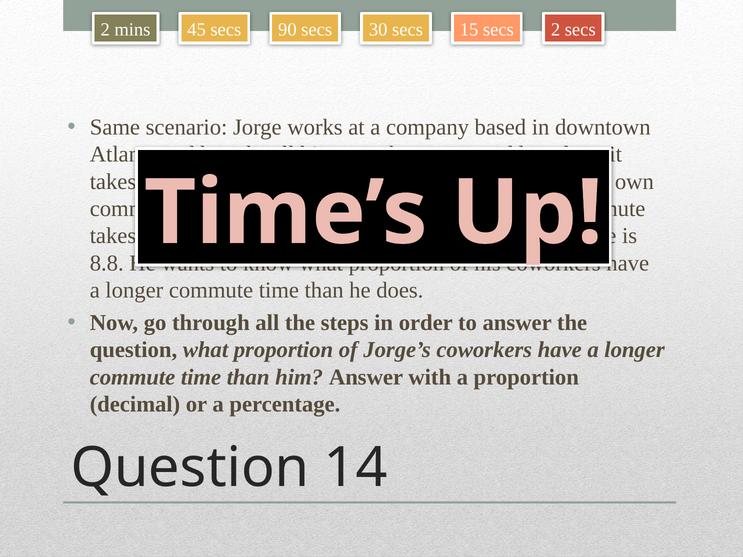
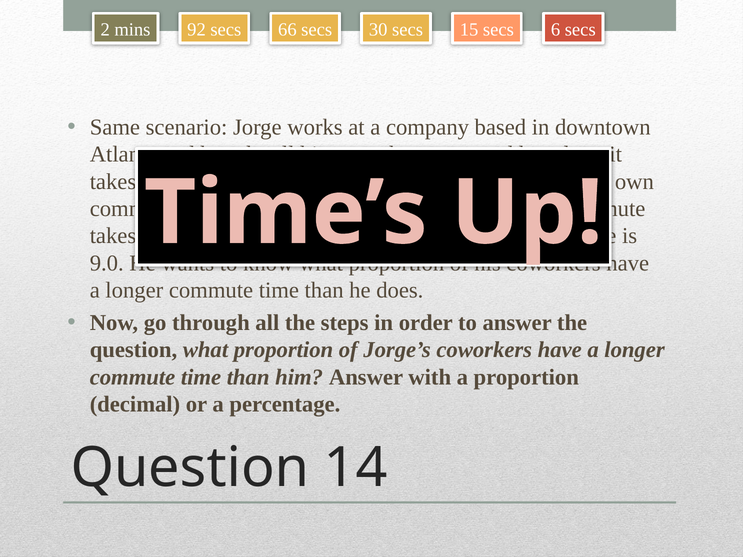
45: 45 -> 92
90: 90 -> 66
secs 2: 2 -> 6
8.8: 8.8 -> 9.0
